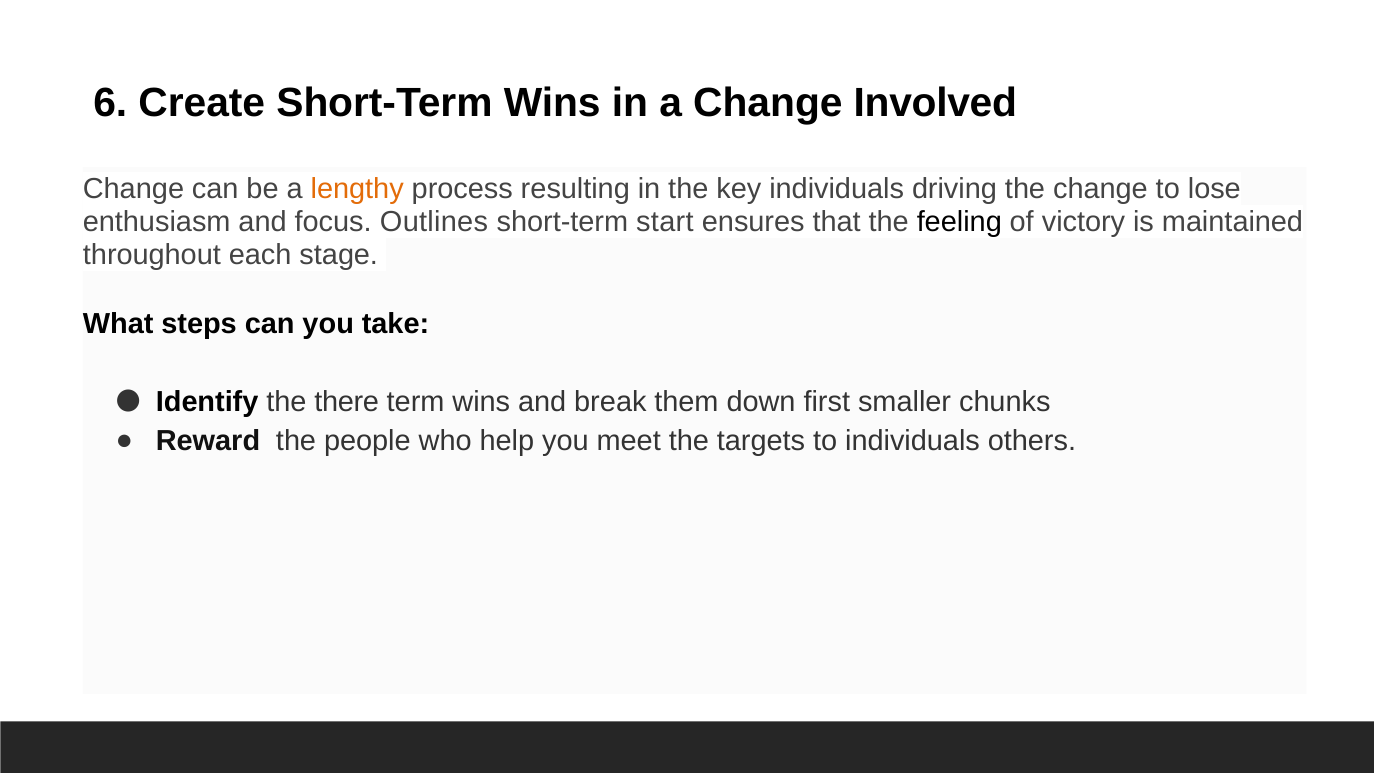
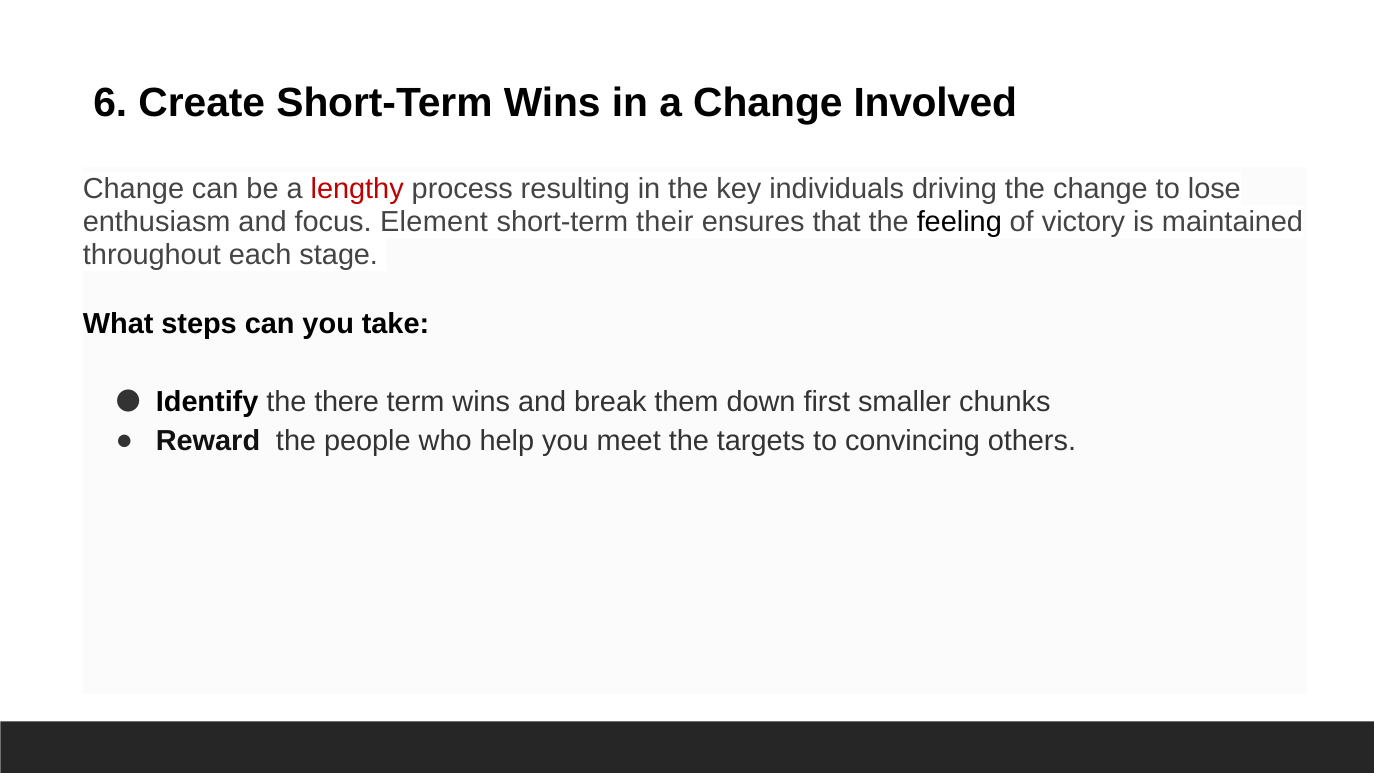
lengthy colour: orange -> red
Outlines: Outlines -> Element
start: start -> their
to individuals: individuals -> convincing
